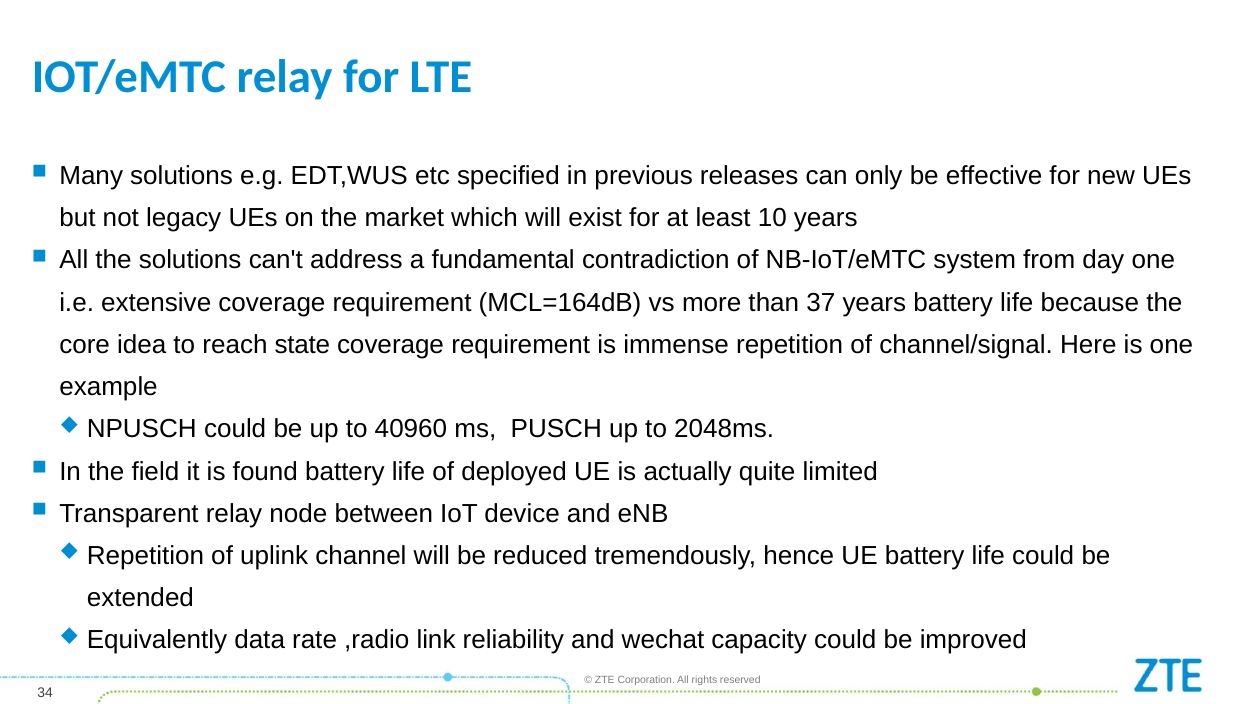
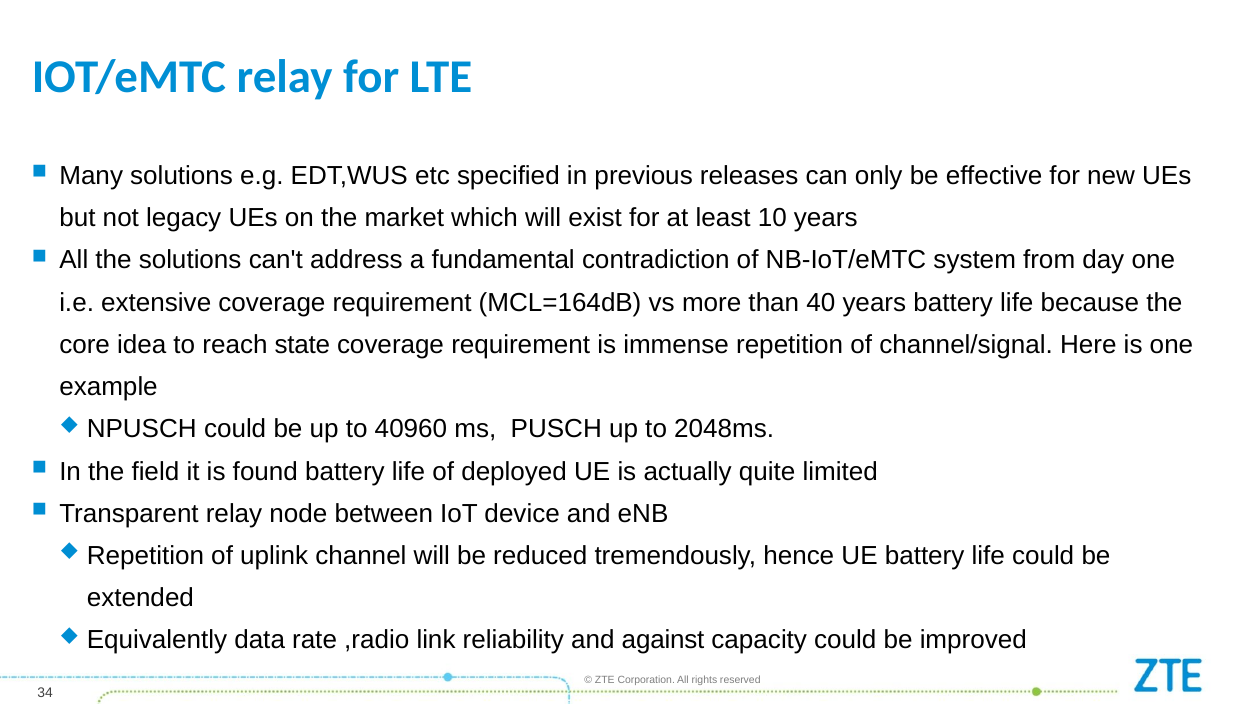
37: 37 -> 40
wechat: wechat -> against
